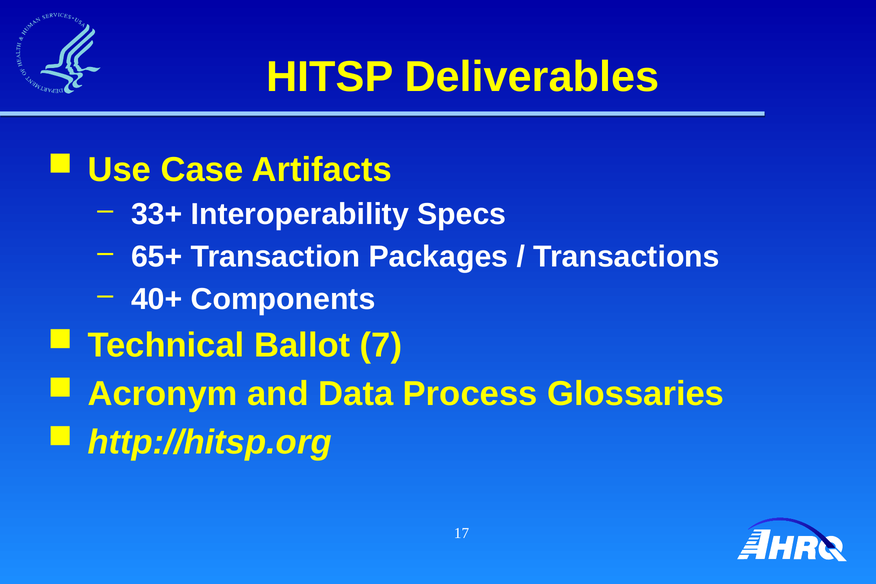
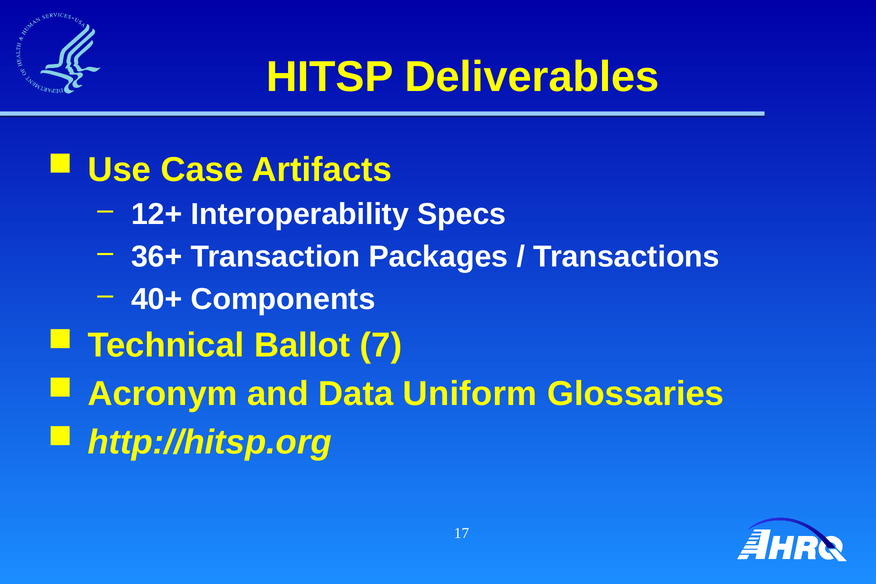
33+: 33+ -> 12+
65+: 65+ -> 36+
Process: Process -> Uniform
